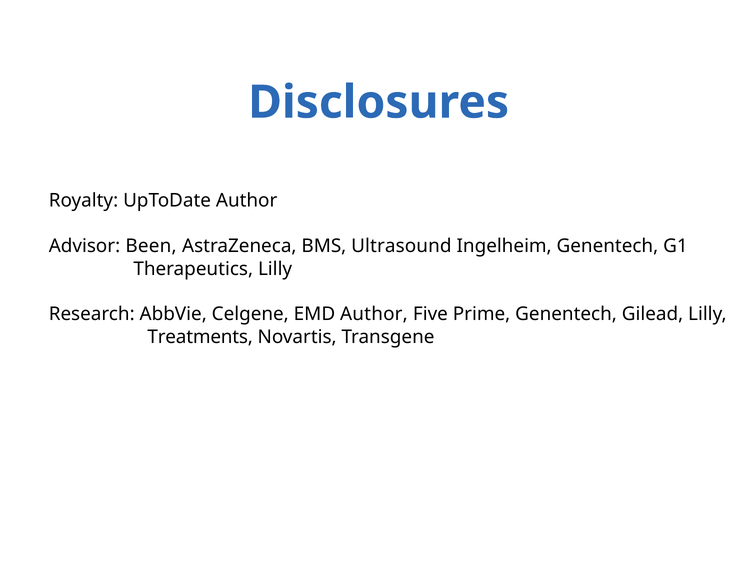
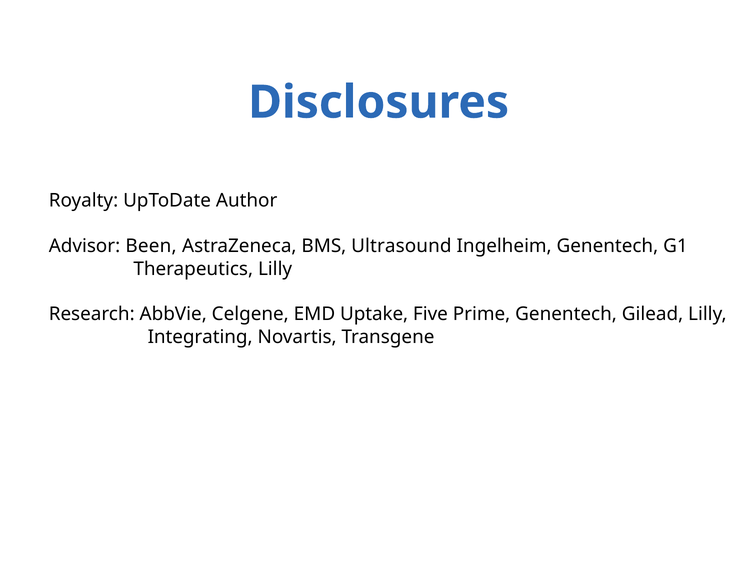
EMD Author: Author -> Uptake
Treatments: Treatments -> Integrating
